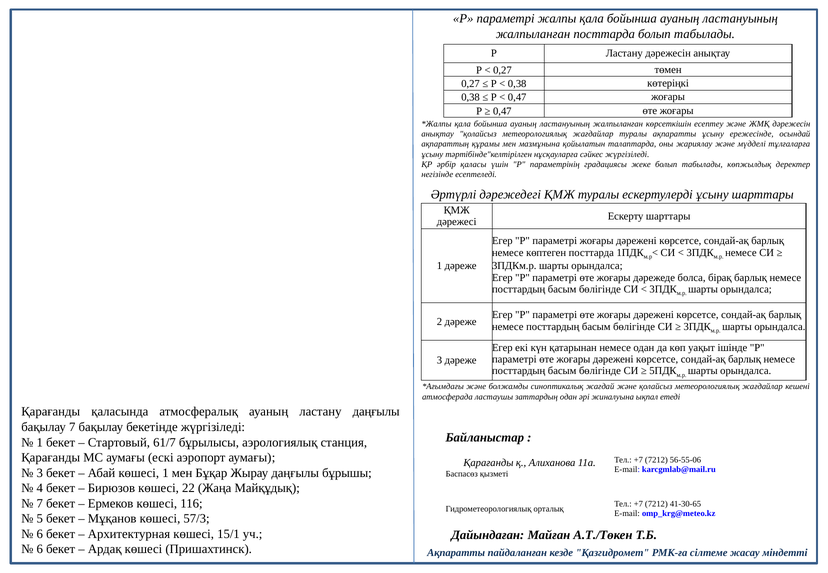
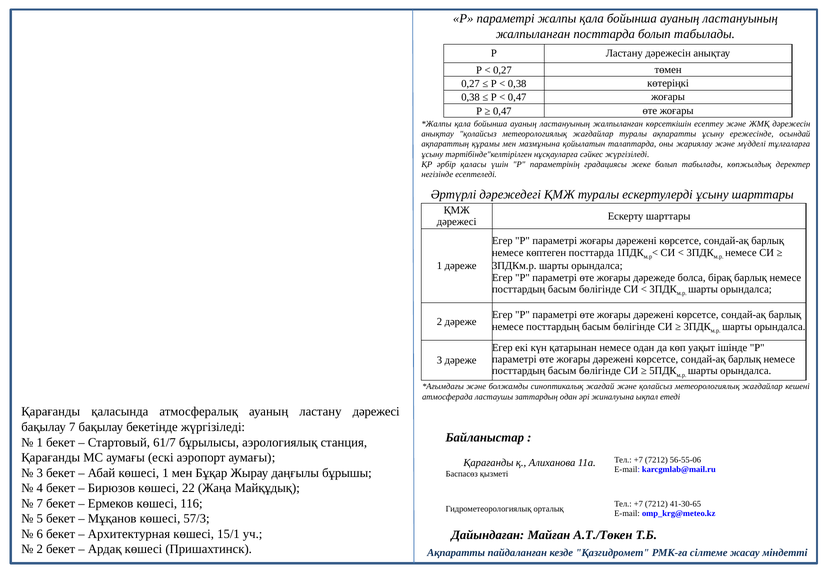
ластану даңғылы: даңғылы -> дәрежесі
6 at (40, 549): 6 -> 2
